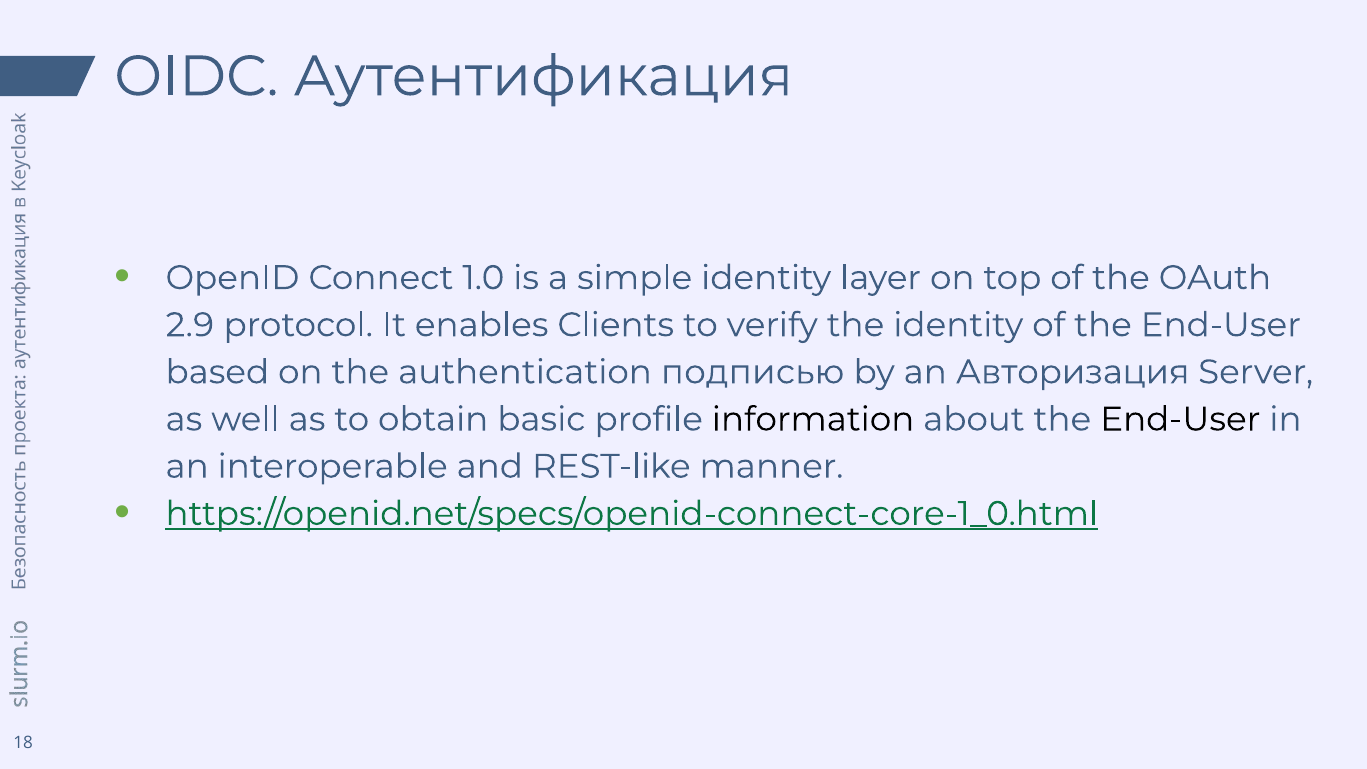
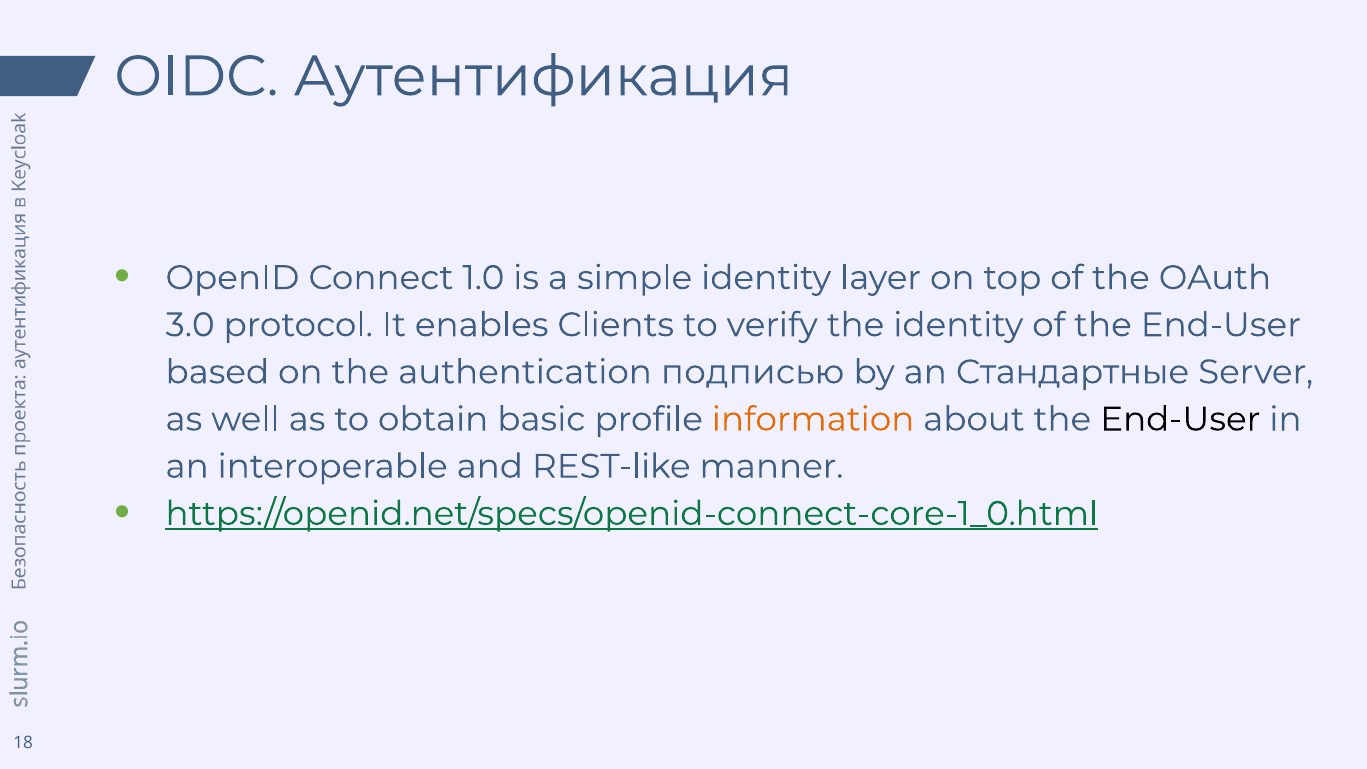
2.9: 2.9 -> 3.0
Авторизация: Авторизация -> Стандартные
information colour: black -> orange
